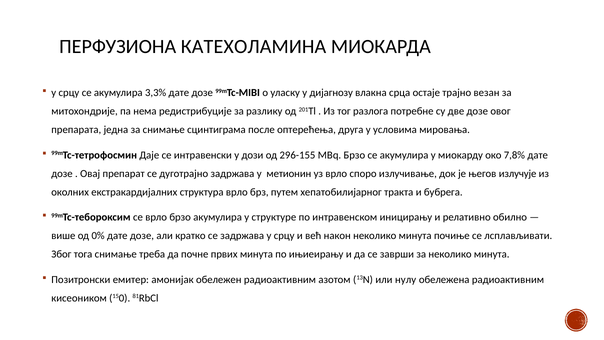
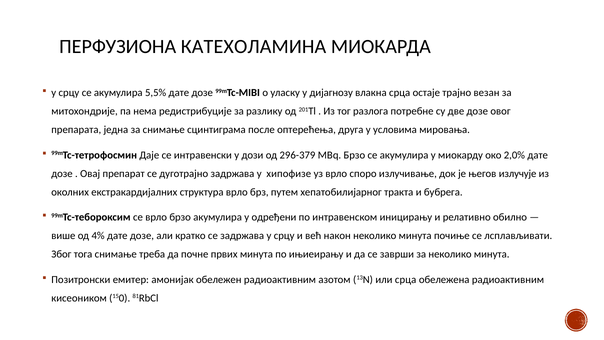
3,3%: 3,3% -> 5,5%
296-155: 296-155 -> 296-379
7,8%: 7,8% -> 2,0%
метионин: метионин -> хипофизе
структуре: структуре -> одређени
0%: 0% -> 4%
или нулу: нулу -> срца
